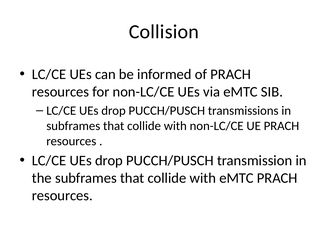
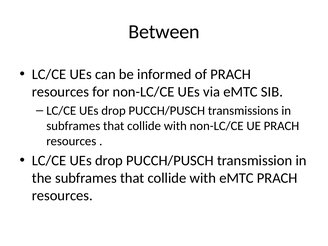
Collision: Collision -> Between
